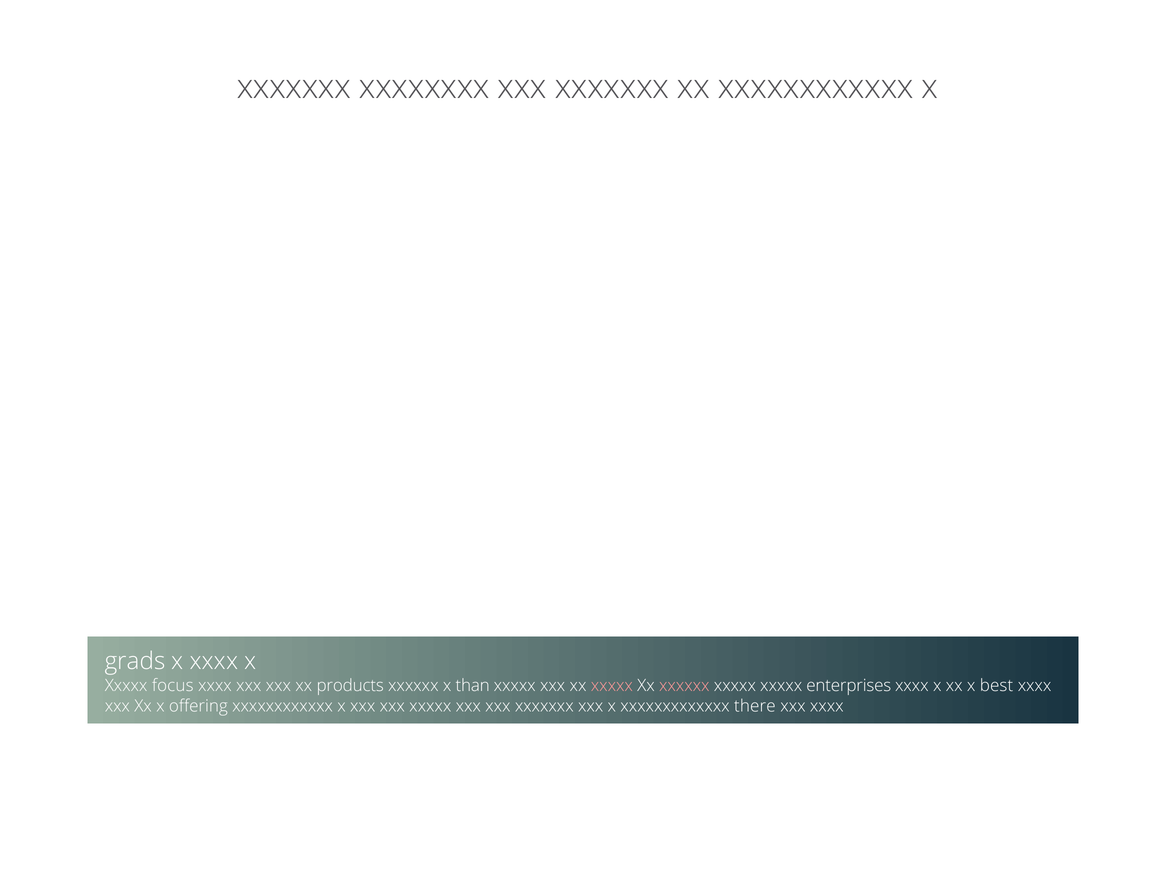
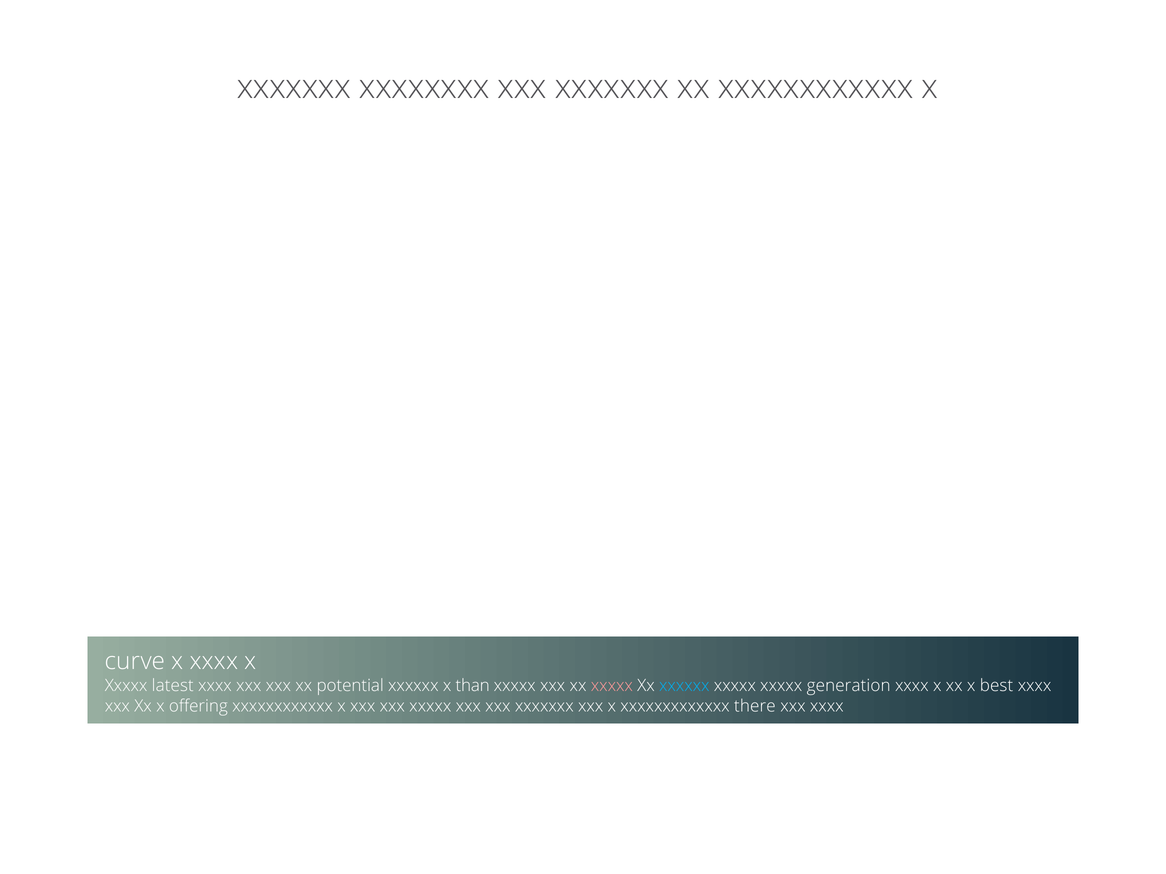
grads: grads -> curve
focus: focus -> latest
products: products -> potential
xxxxxx at (684, 686) colour: pink -> light blue
enterprises: enterprises -> generation
